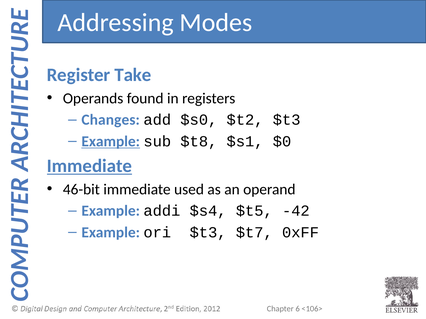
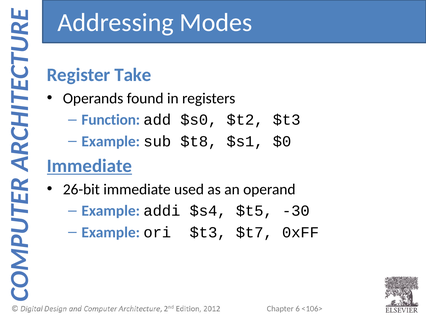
Changes: Changes -> Function
Example at (111, 142) underline: present -> none
46-bit: 46-bit -> 26-bit
-42: -42 -> -30
